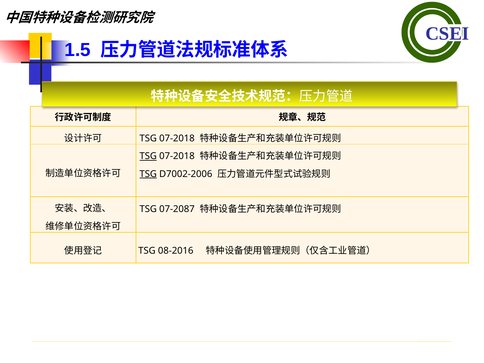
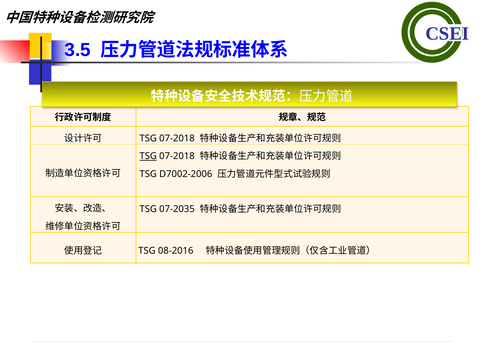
1.5: 1.5 -> 3.5
TSG at (148, 174) underline: present -> none
07-2087: 07-2087 -> 07-2035
